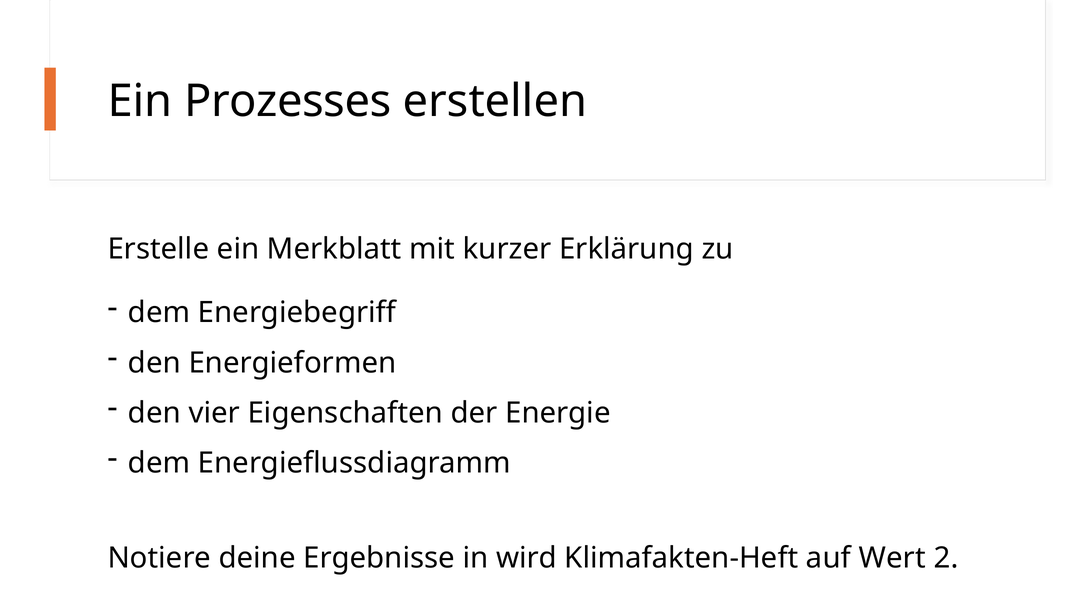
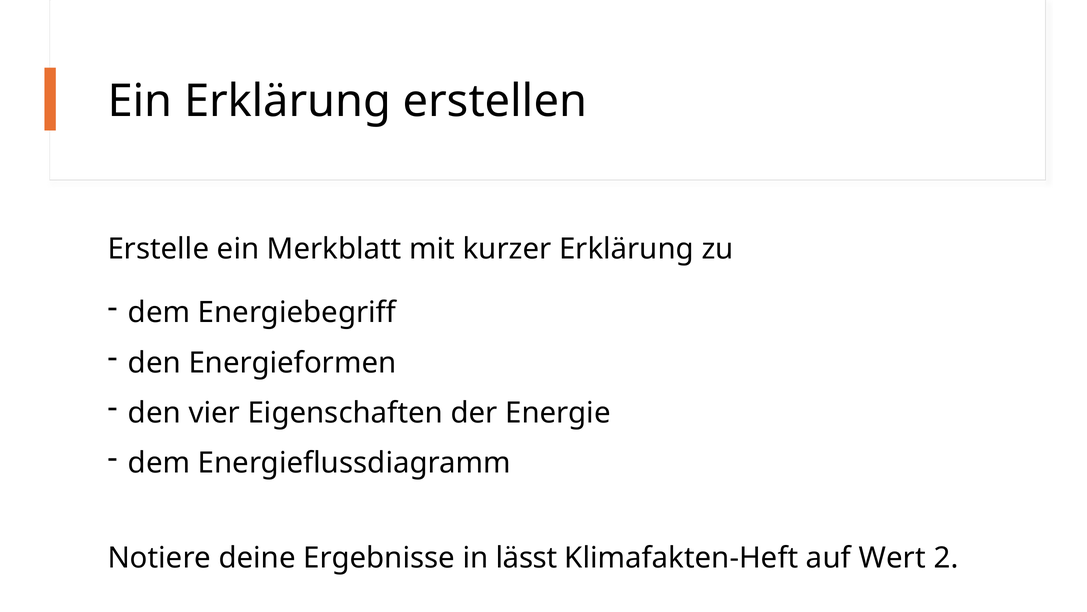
Ein Prozesses: Prozesses -> Erklärung
wird: wird -> lässt
